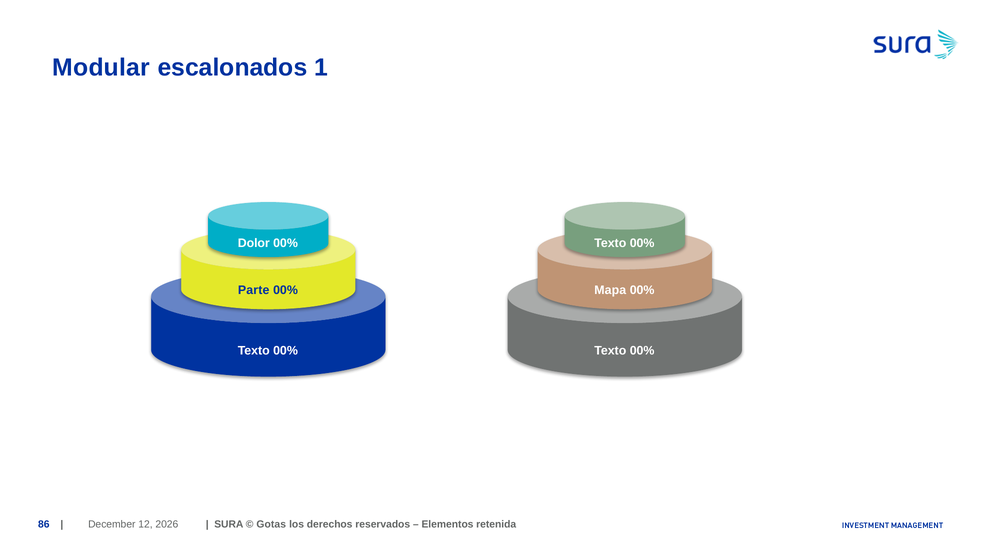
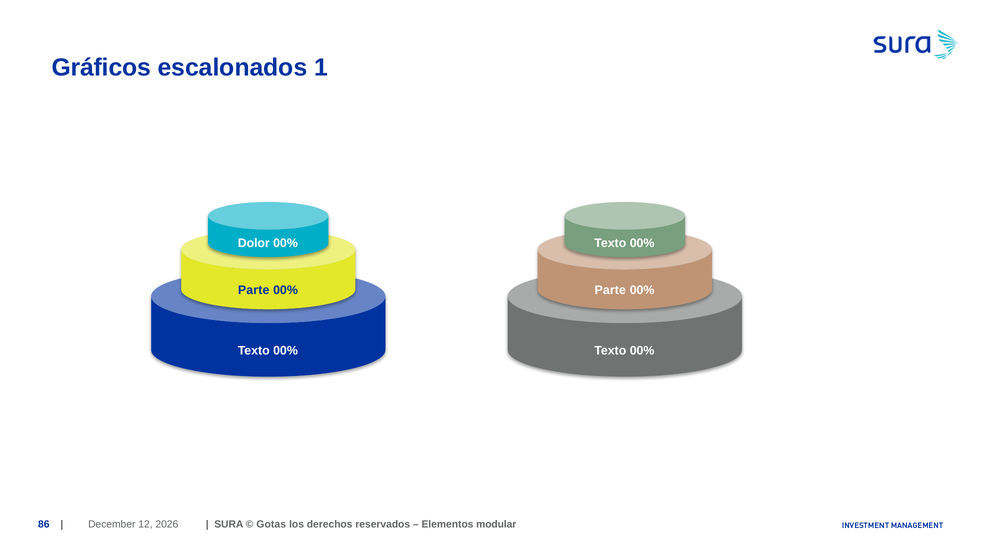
Modular: Modular -> Gráficos
Mapa at (610, 290): Mapa -> Parte
retenida: retenida -> modular
